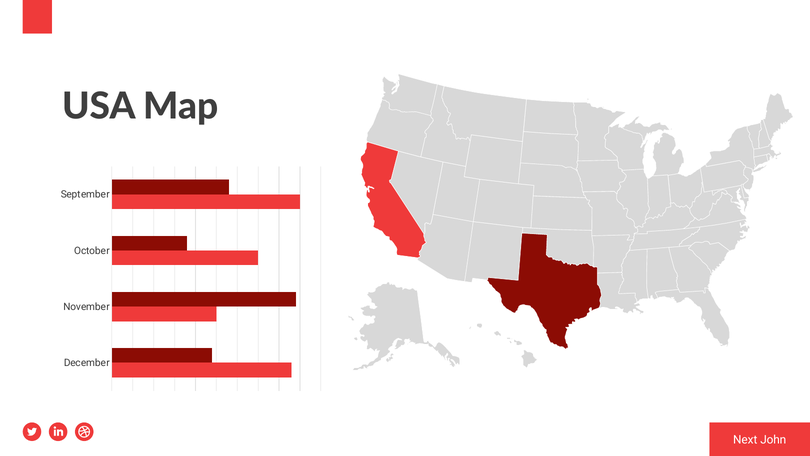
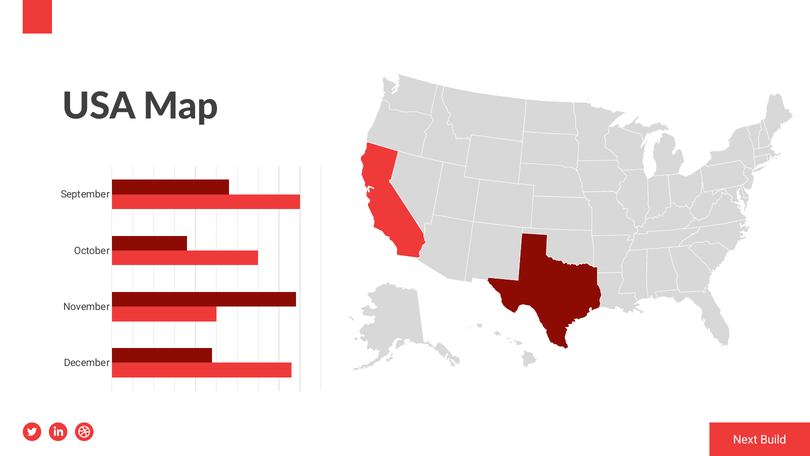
John: John -> Build
